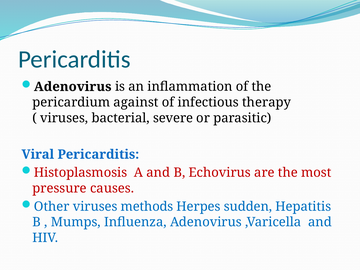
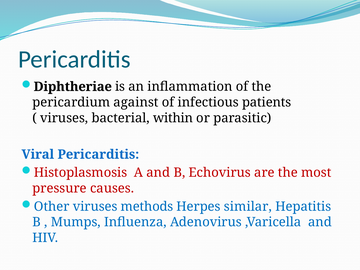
Adenovirus at (73, 87): Adenovirus -> Diphtheriae
therapy: therapy -> patients
severe: severe -> within
sudden: sudden -> similar
